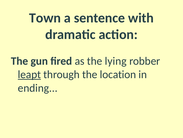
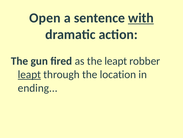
Town: Town -> Open
with underline: none -> present
the lying: lying -> leapt
